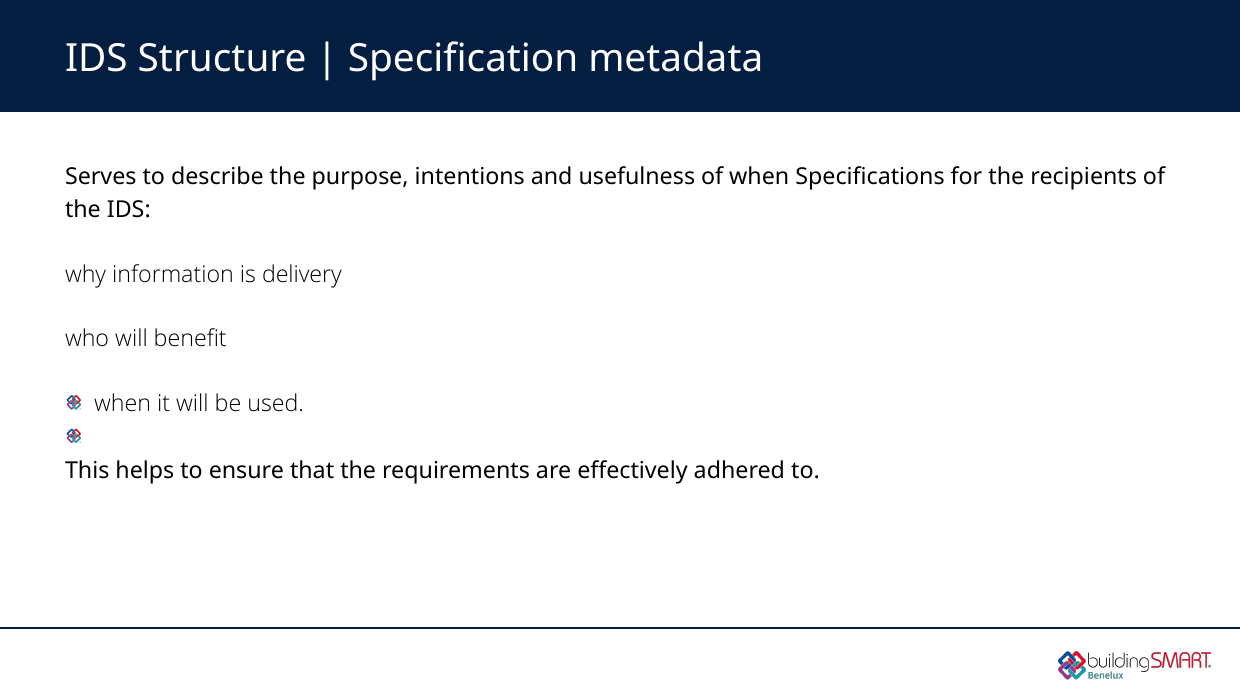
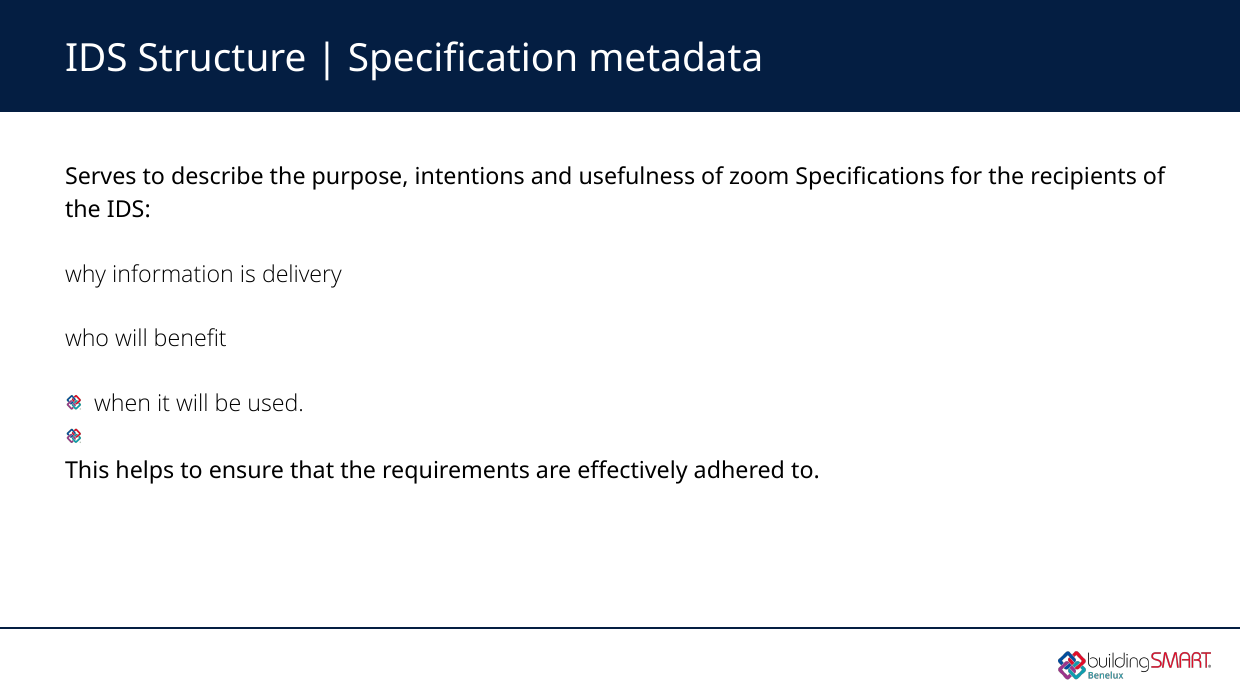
of when: when -> zoom
